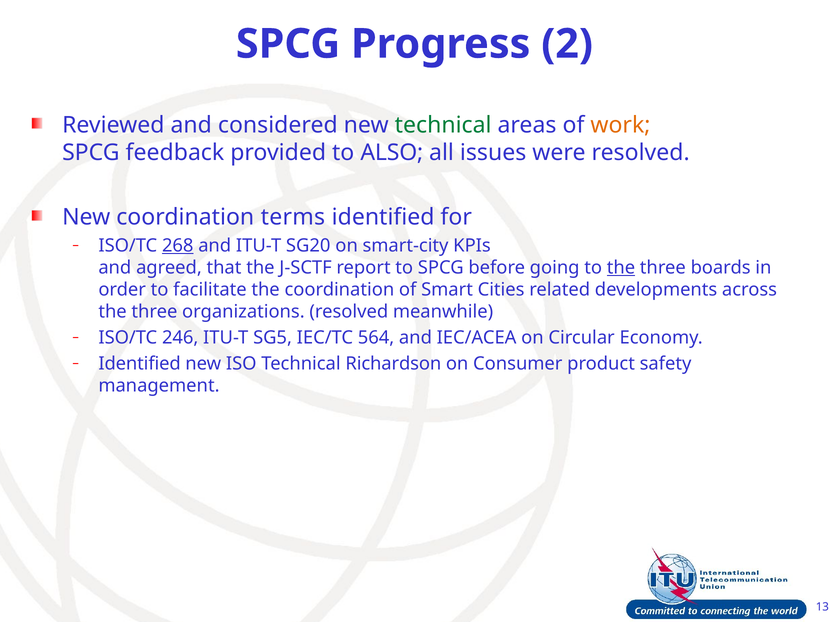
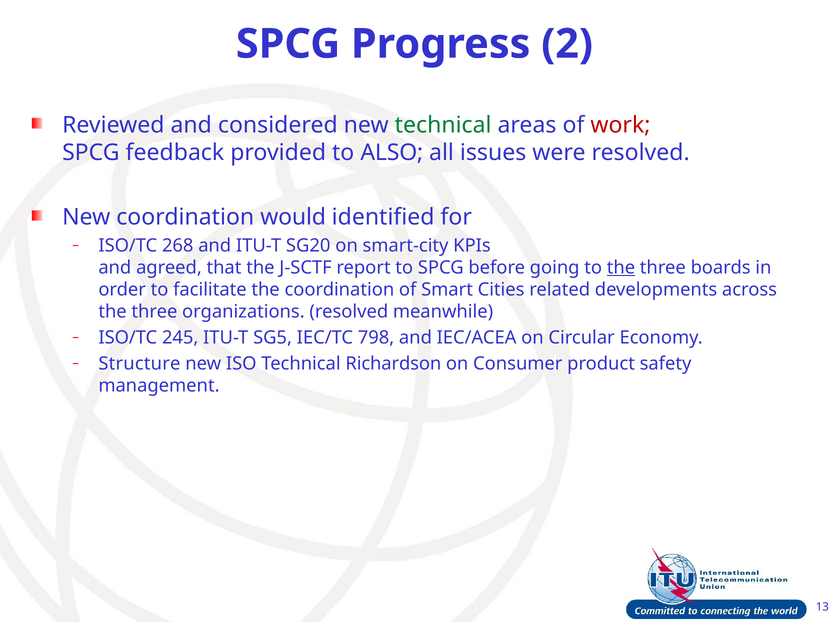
work colour: orange -> red
terms: terms -> would
268 underline: present -> none
246: 246 -> 245
564: 564 -> 798
Identified at (140, 363): Identified -> Structure
